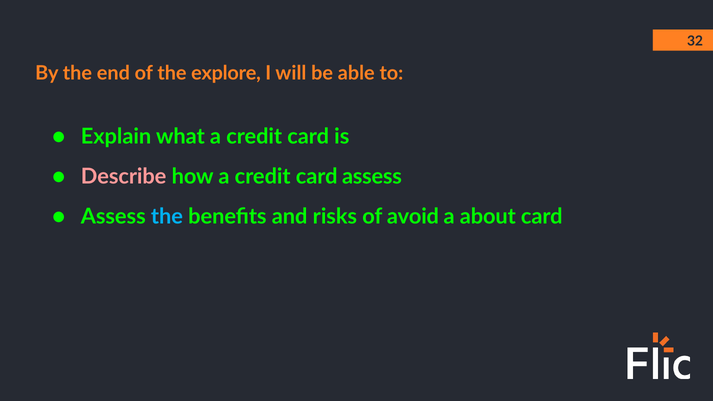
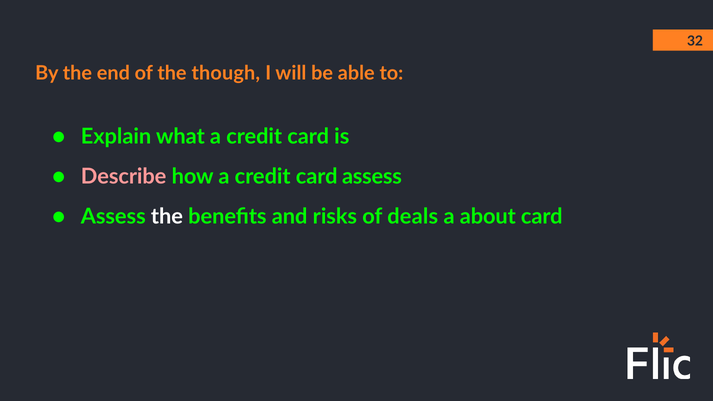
explore: explore -> though
the at (167, 217) colour: light blue -> white
avoid: avoid -> deals
